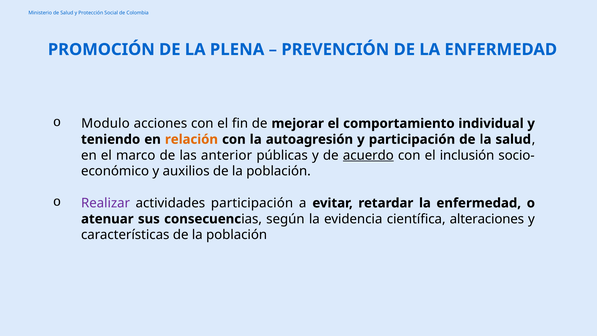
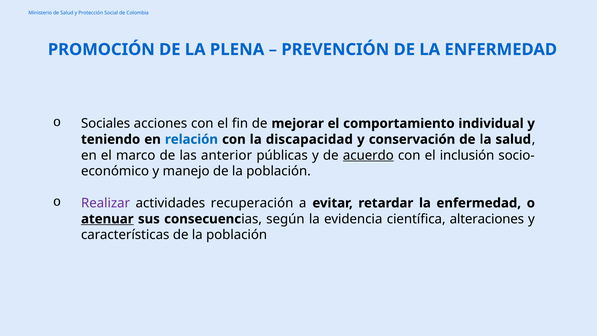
Modulo: Modulo -> Sociales
relación colour: orange -> blue
autoagresión: autoagresión -> discapacidad
y participación: participación -> conservación
auxilios: auxilios -> manejo
actividades participación: participación -> recuperación
atenuar underline: none -> present
